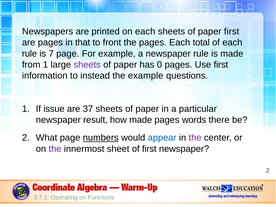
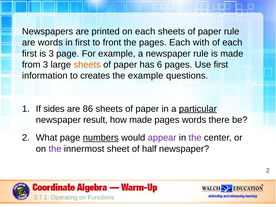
paper first: first -> rule
are pages: pages -> words
in that: that -> first
total: total -> with
rule at (29, 54): rule -> first
is 7: 7 -> 3
from 1: 1 -> 3
sheets at (87, 65) colour: purple -> orange
0: 0 -> 6
instead: instead -> creates
issue: issue -> sides
37: 37 -> 86
particular underline: none -> present
appear colour: blue -> purple
of first: first -> half
